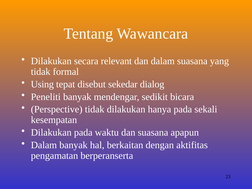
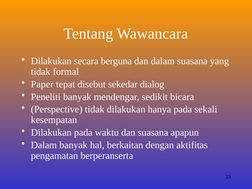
relevant: relevant -> berguna
Using: Using -> Paper
